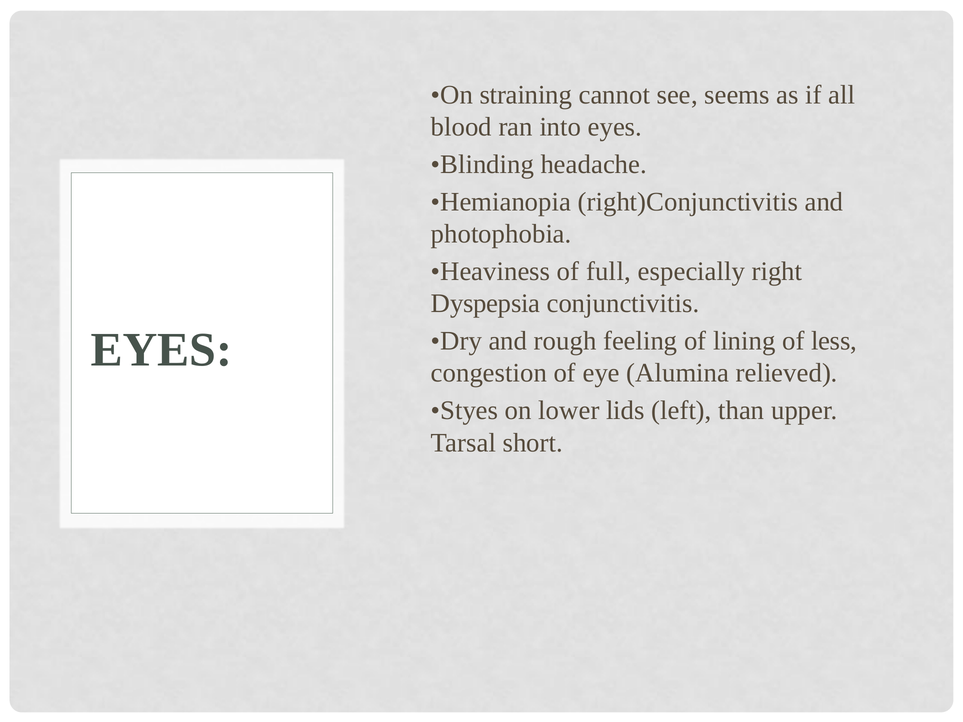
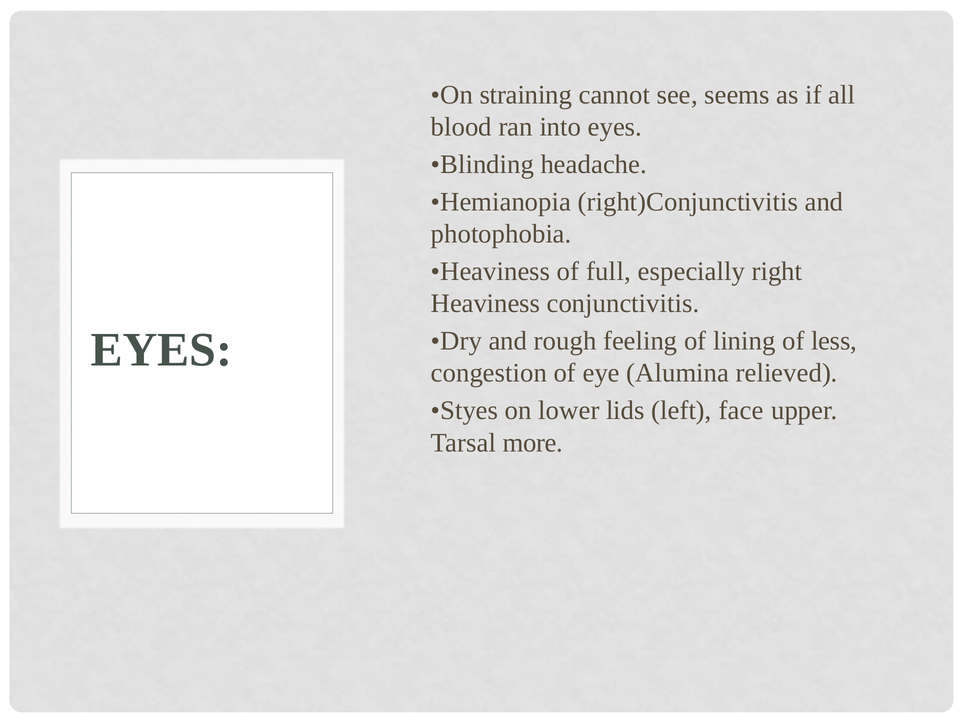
Dyspepsia at (486, 304): Dyspepsia -> Heaviness
than: than -> face
short: short -> more
